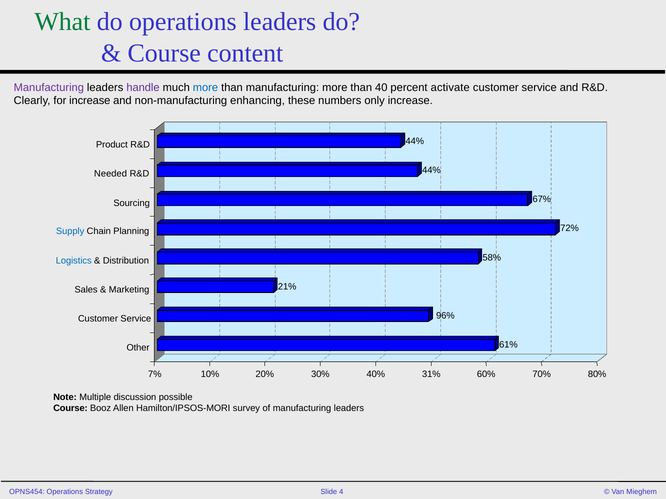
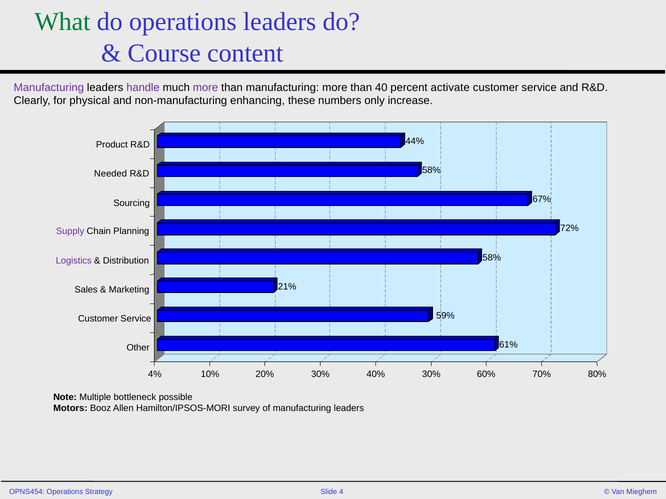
more at (205, 88) colour: blue -> purple
for increase: increase -> physical
44% at (431, 170): 44% -> 58%
Supply colour: blue -> purple
Logistics colour: blue -> purple
96%: 96% -> 59%
7%: 7% -> 4%
40% 31%: 31% -> 30%
discussion: discussion -> bottleneck
Course at (70, 409): Course -> Motors
